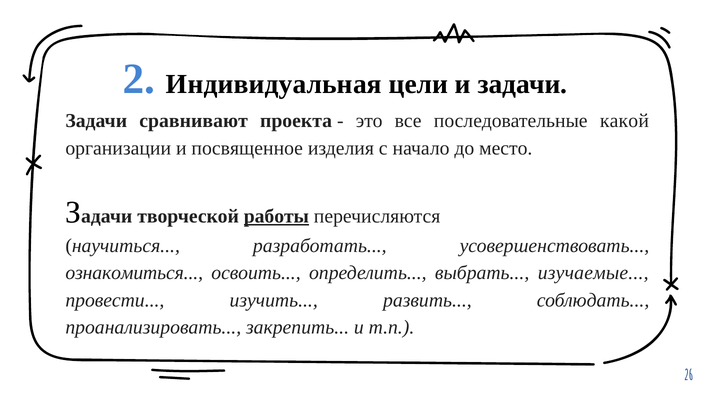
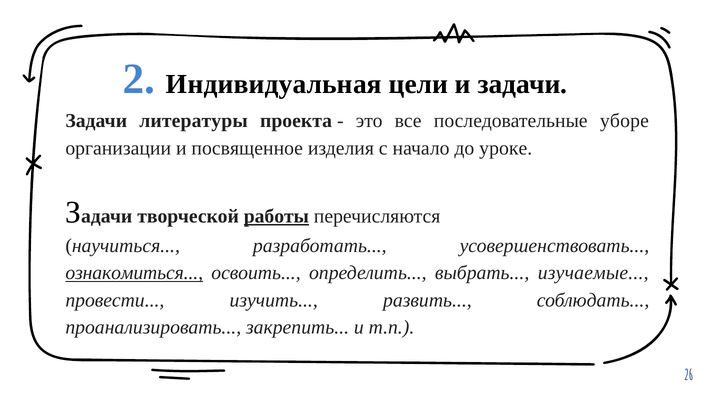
сравнивают: сравнивают -> литературы
какой: какой -> уборе
место: место -> уроке
ознакомиться underline: none -> present
